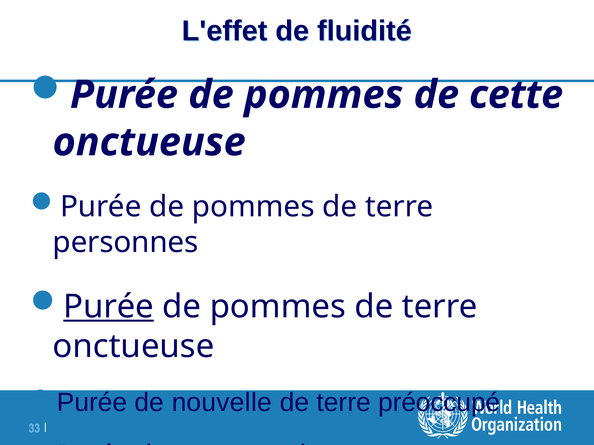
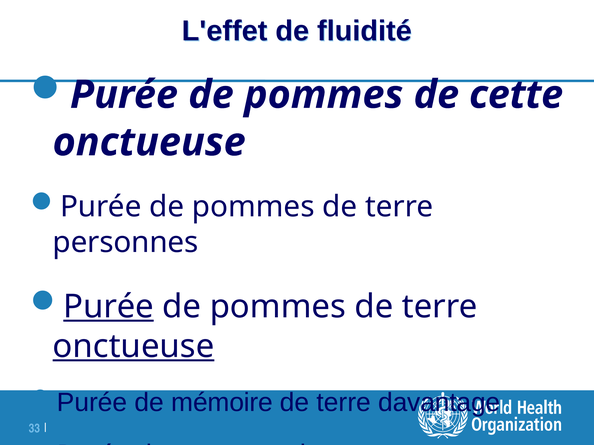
onctueuse at (133, 347) underline: none -> present
nouvelle: nouvelle -> mémoire
préoccupé: préoccupé -> davantage
